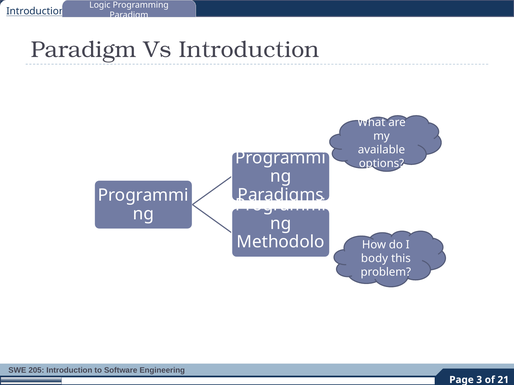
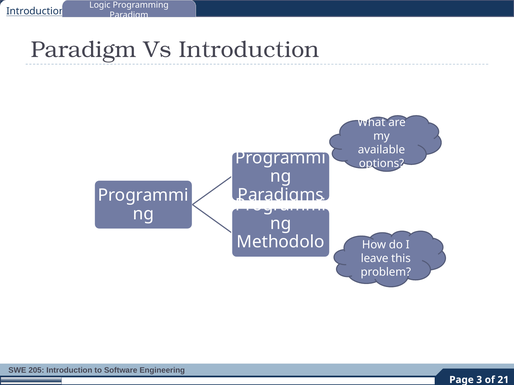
body: body -> leave
